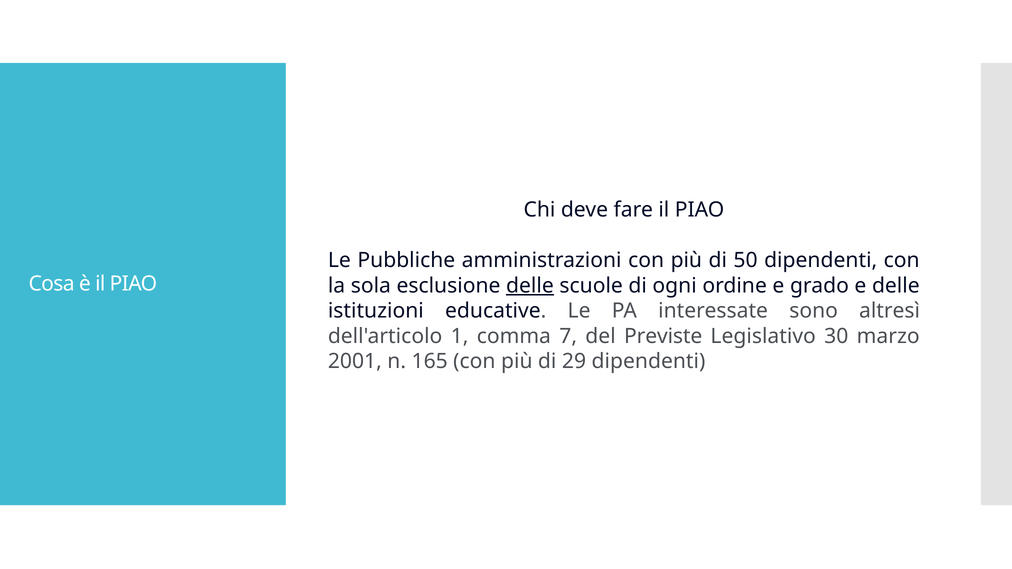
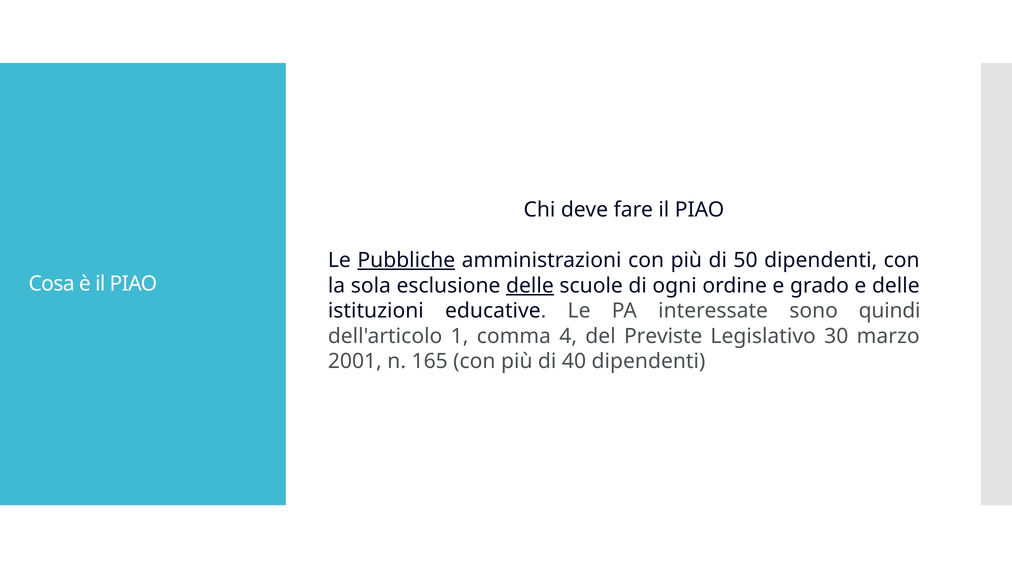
Pubbliche underline: none -> present
altresì: altresì -> quindi
7: 7 -> 4
29: 29 -> 40
